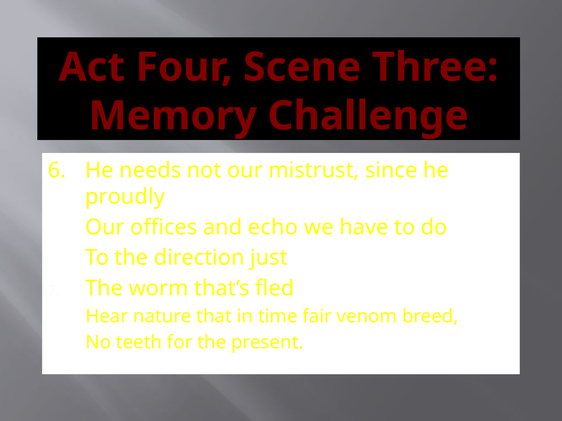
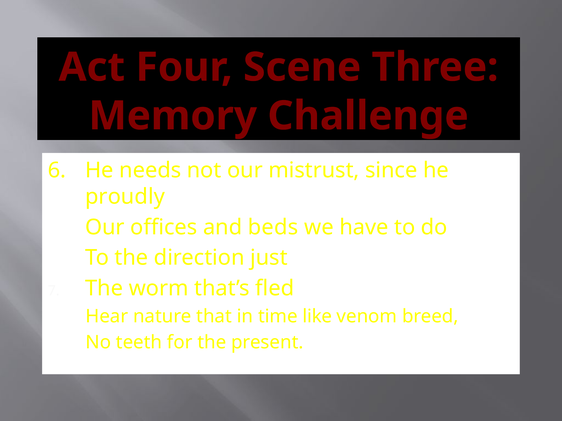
echo: echo -> beds
fair: fair -> like
